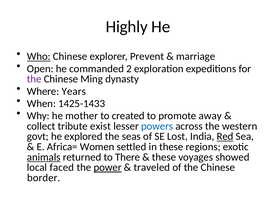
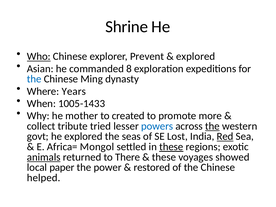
Highly: Highly -> Shrine
marriage at (196, 56): marriage -> explored
Open: Open -> Asian
2: 2 -> 8
the at (34, 79) colour: purple -> blue
1425-1433: 1425-1433 -> 1005-1433
away: away -> more
exist: exist -> tried
the at (212, 126) underline: none -> present
Women: Women -> Mongol
these at (171, 147) underline: none -> present
faced: faced -> paper
power underline: present -> none
traveled: traveled -> restored
border: border -> helped
